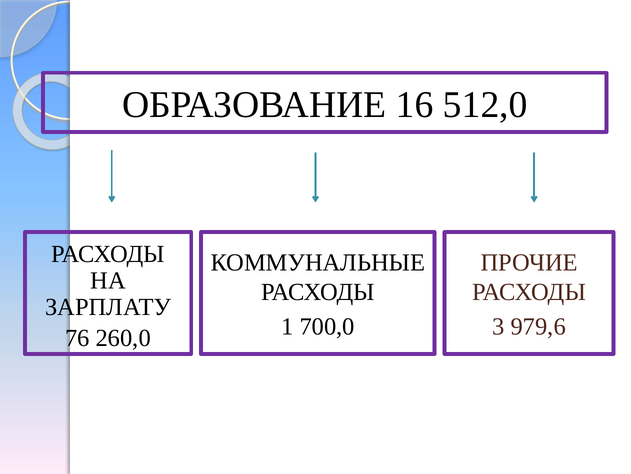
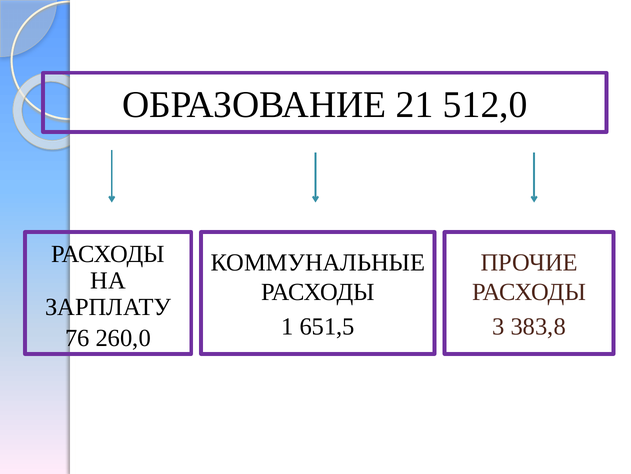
16: 16 -> 21
979,6: 979,6 -> 383,8
700,0: 700,0 -> 651,5
